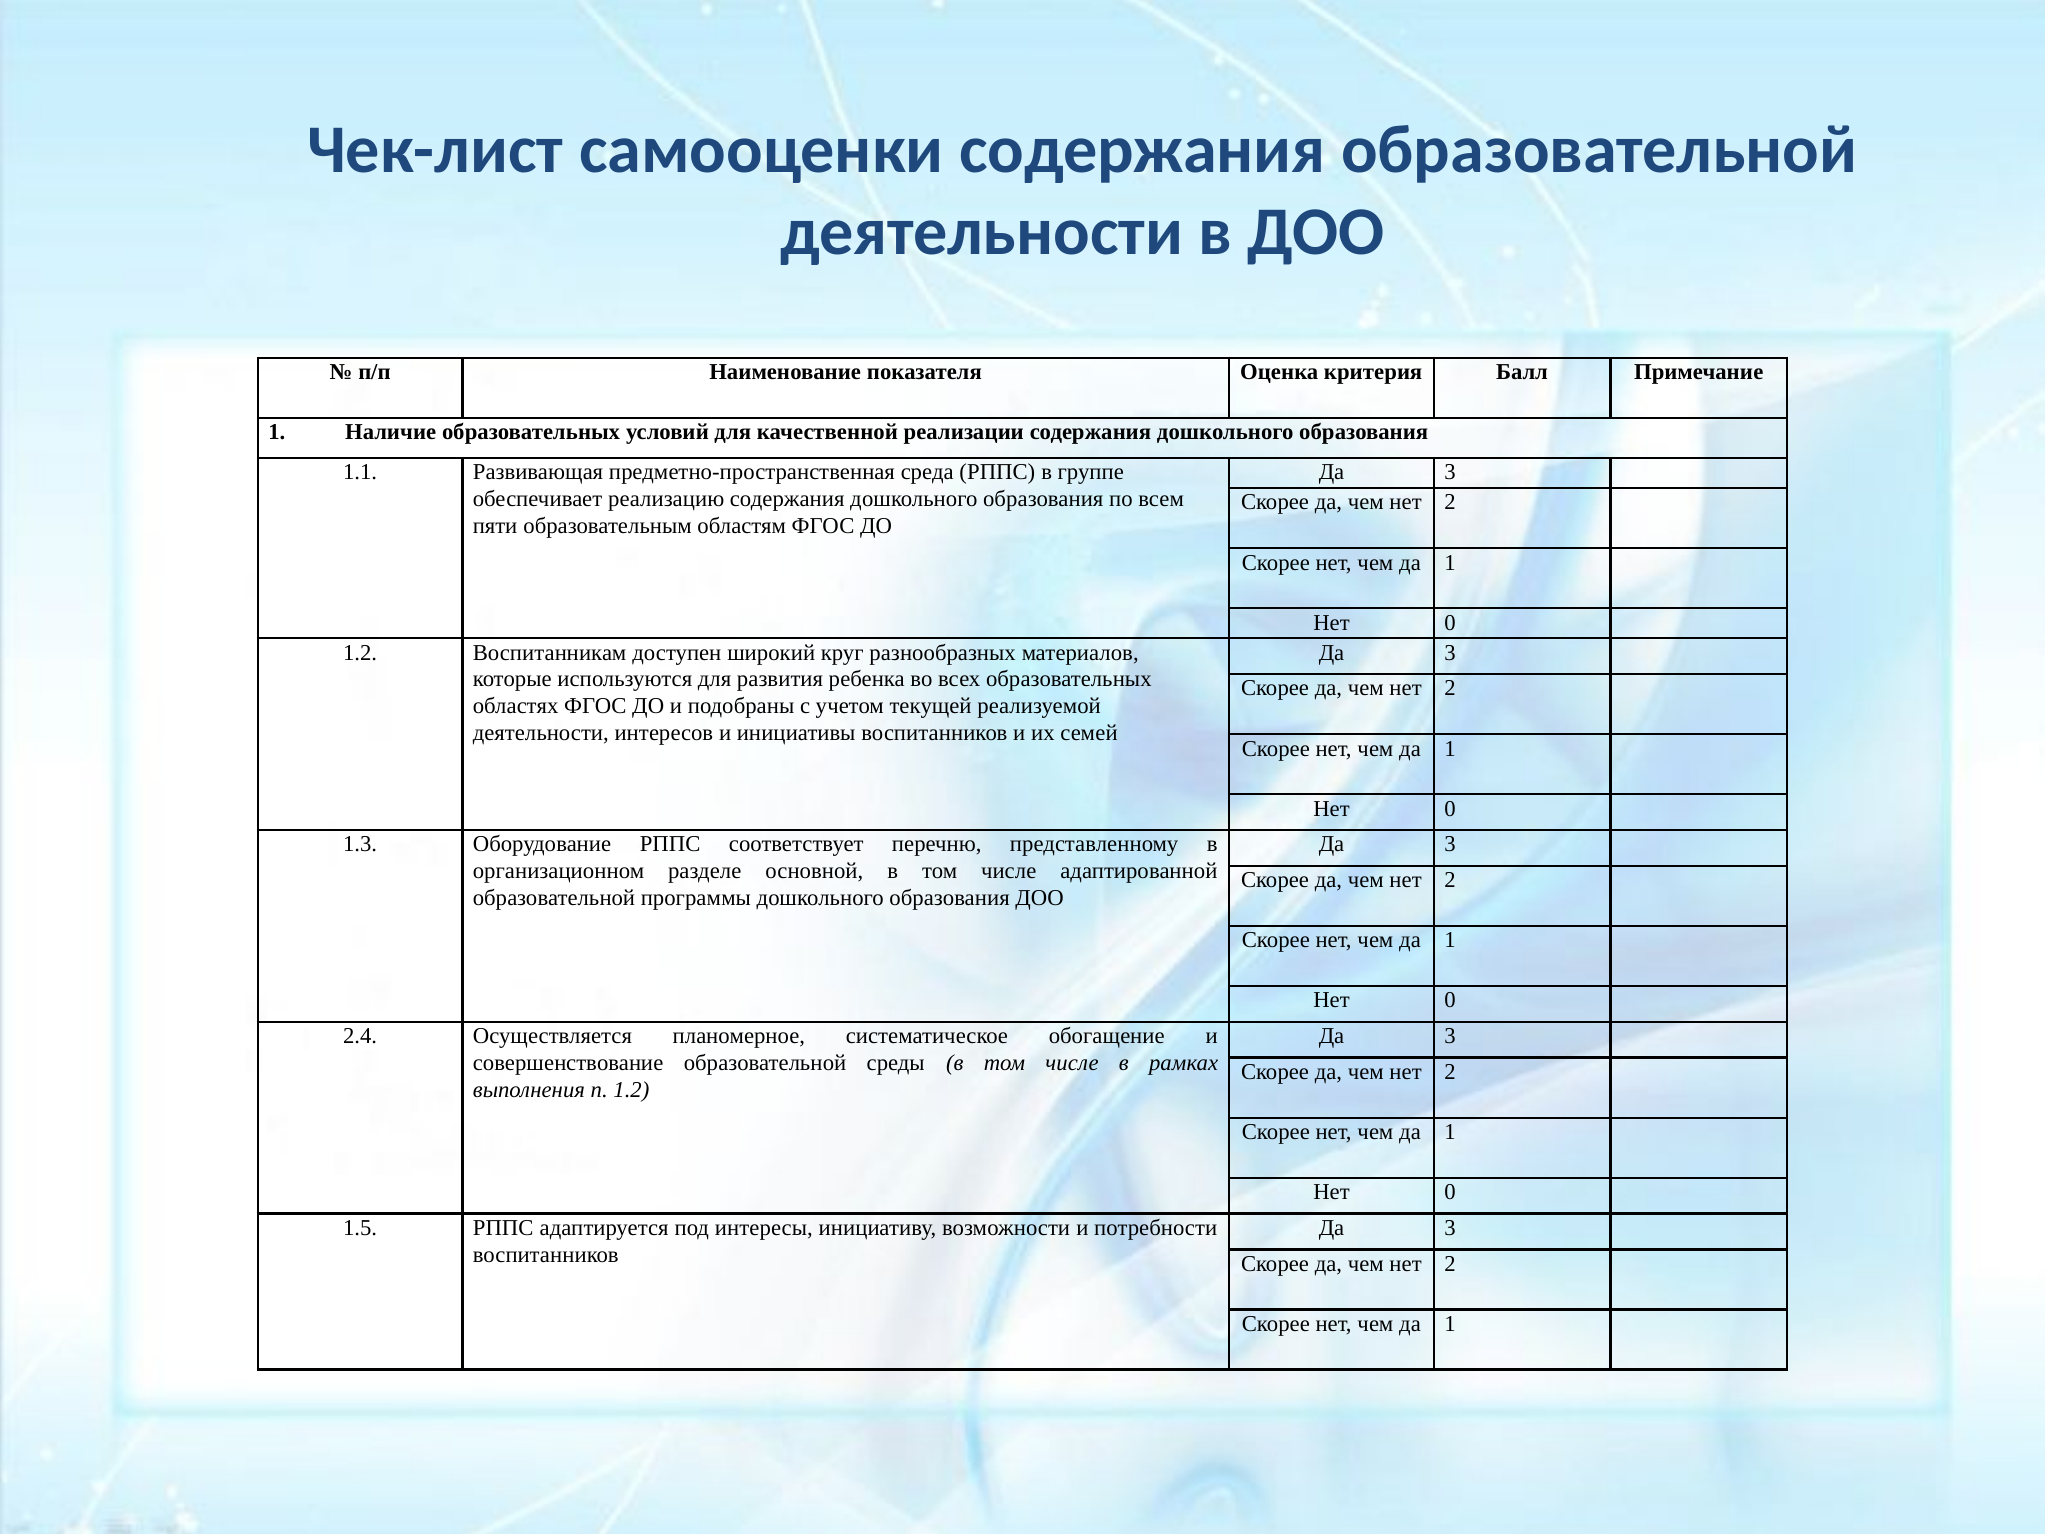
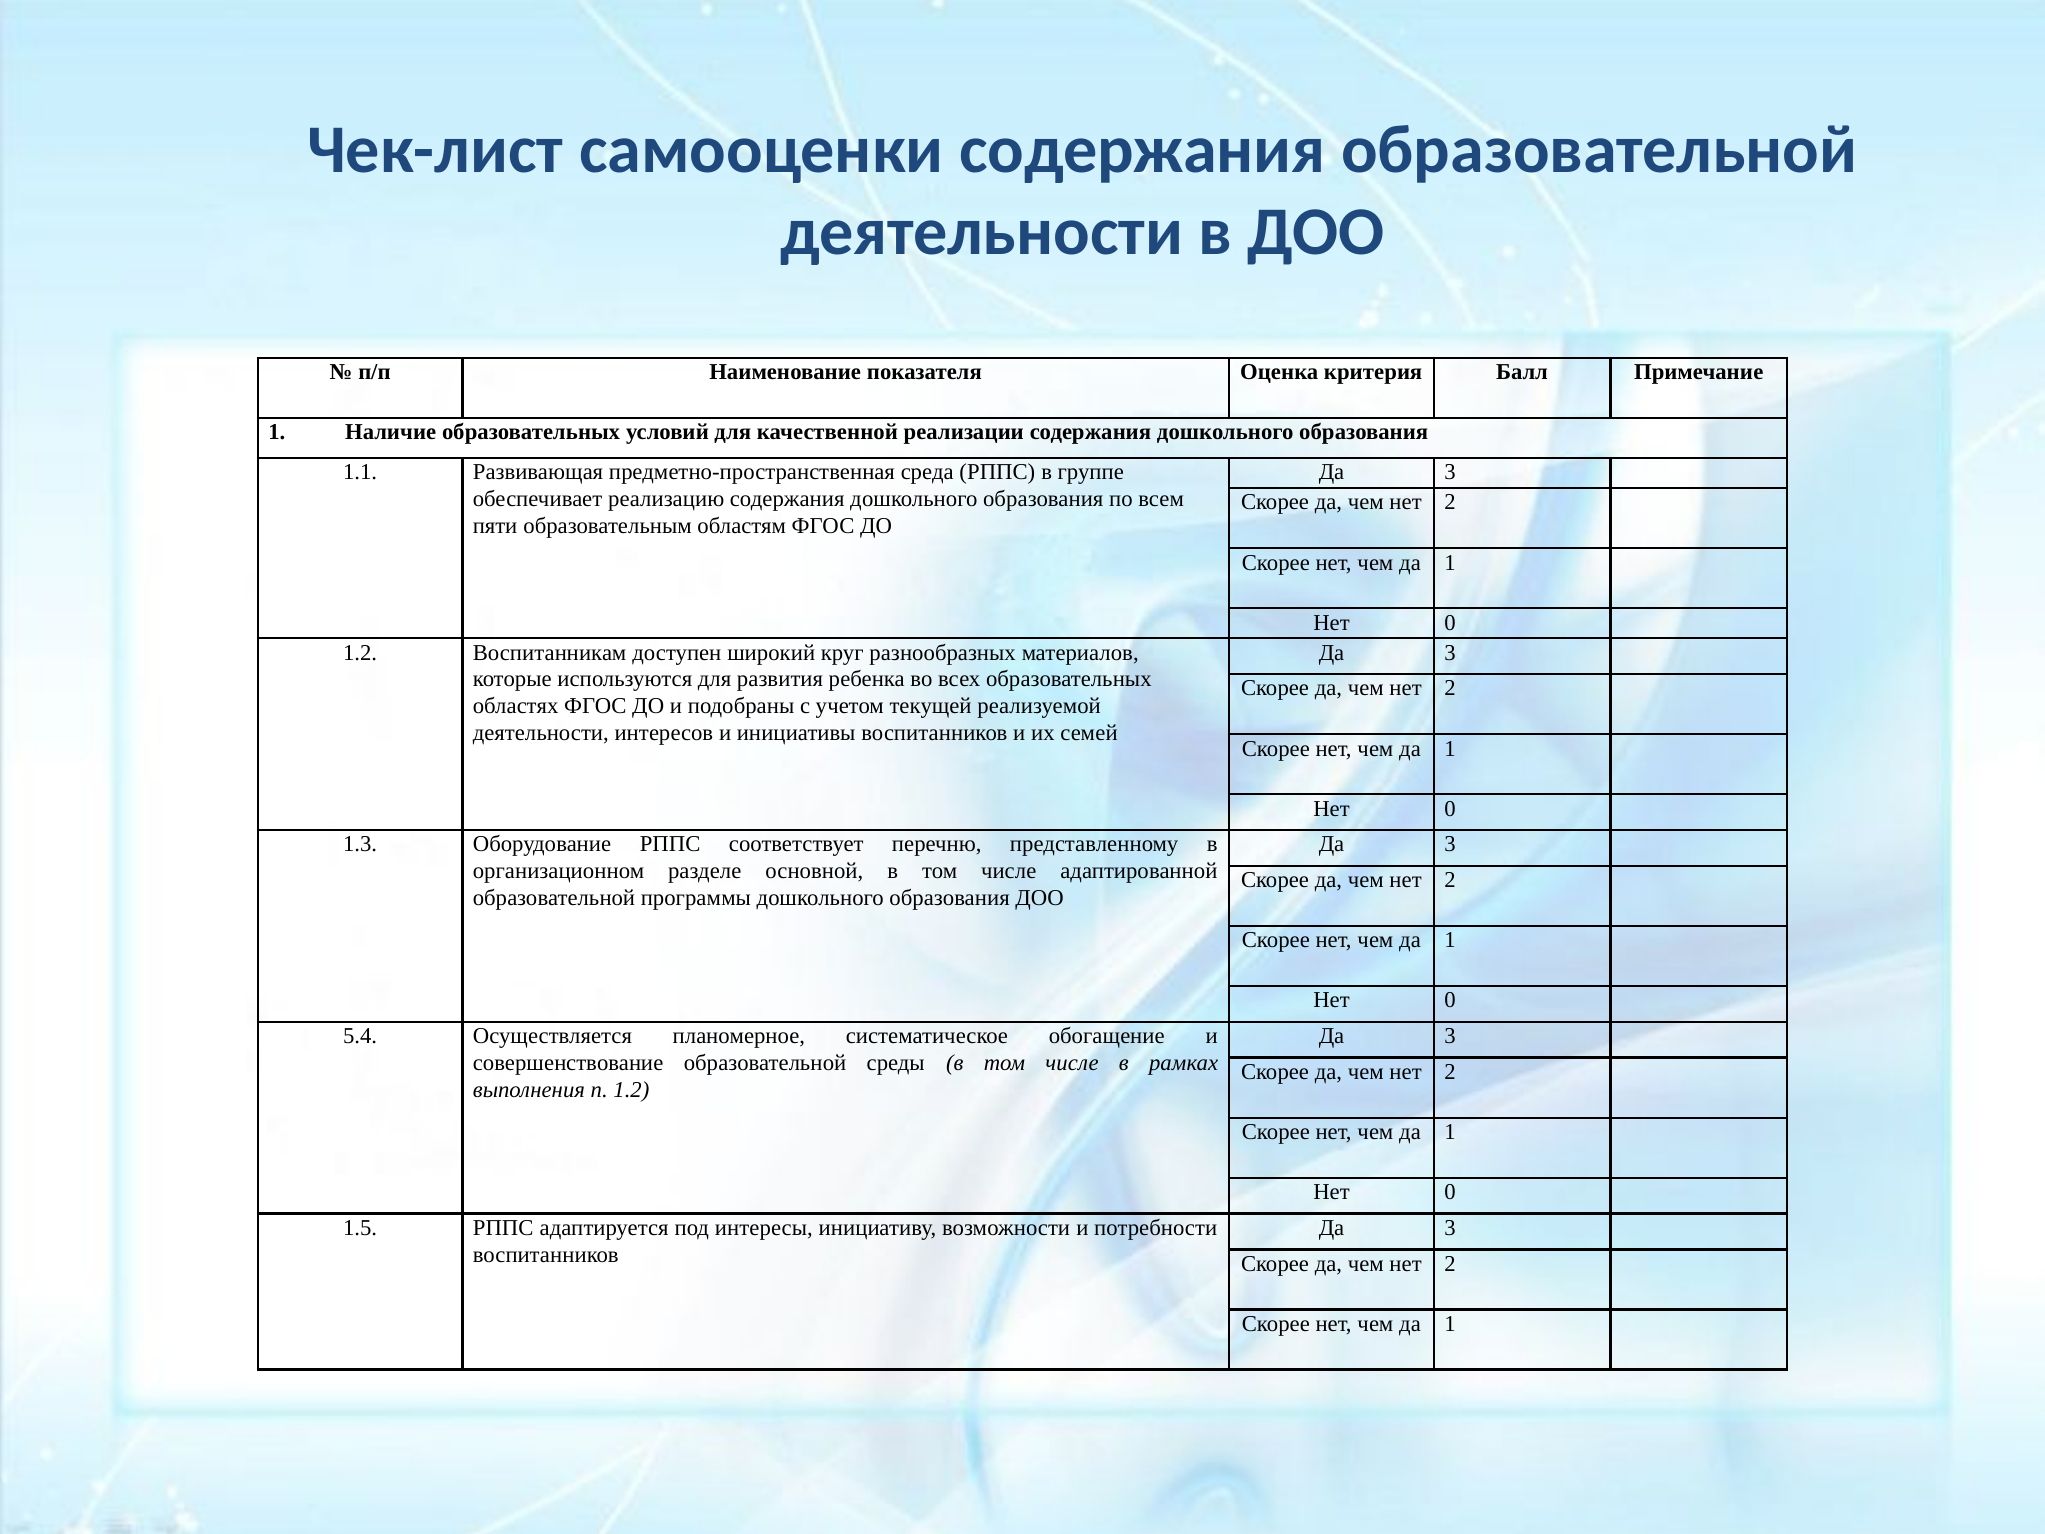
2.4: 2.4 -> 5.4
